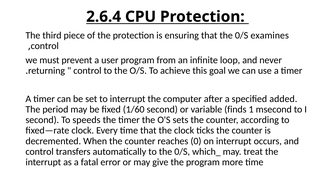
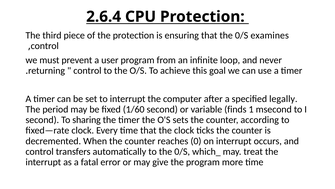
added: added -> legally
speeds: speeds -> sharing
